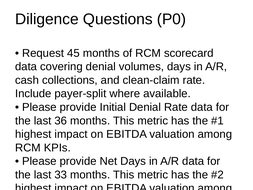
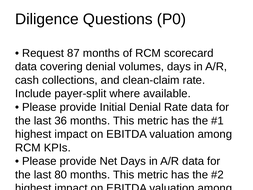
45: 45 -> 87
33: 33 -> 80
